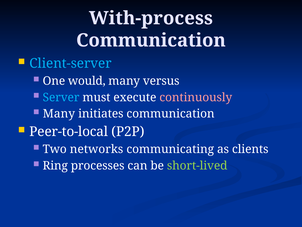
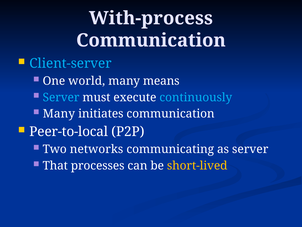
would: would -> world
versus: versus -> means
continuously colour: pink -> light blue
as clients: clients -> server
Ring: Ring -> That
short-lived colour: light green -> yellow
